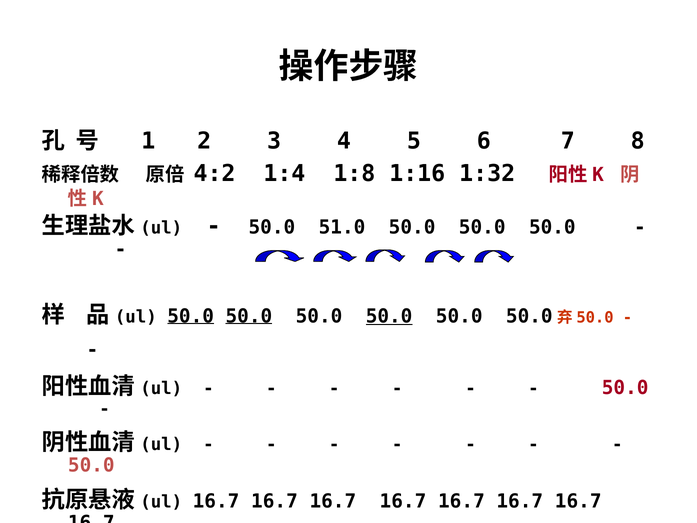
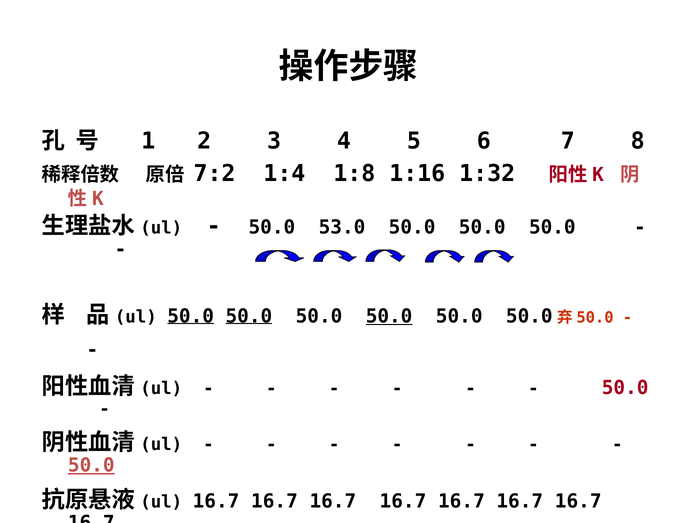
4:2: 4:2 -> 7:2
51.0: 51.0 -> 53.0
50.0 at (91, 465) underline: none -> present
